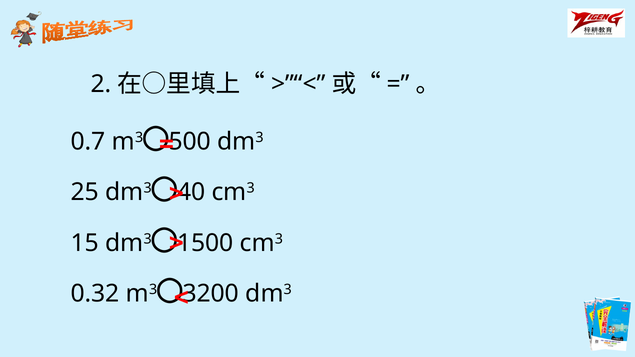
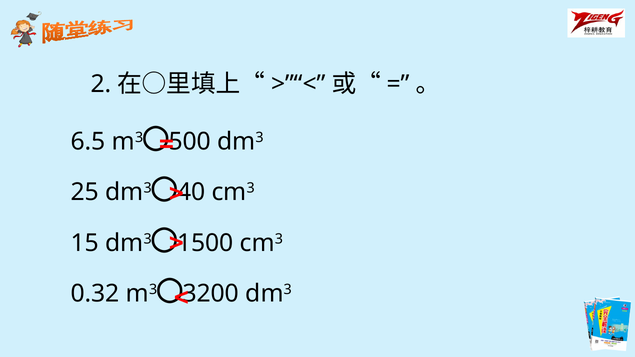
0.7: 0.7 -> 6.5
